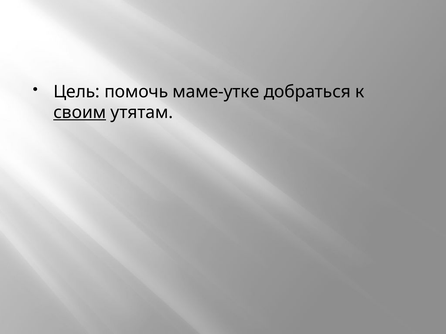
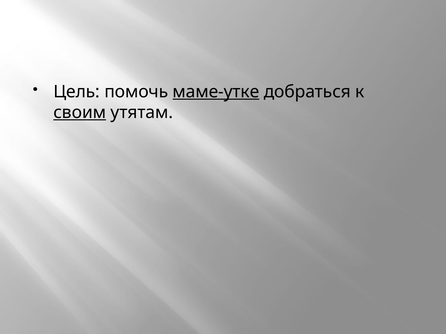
маме-утке underline: none -> present
